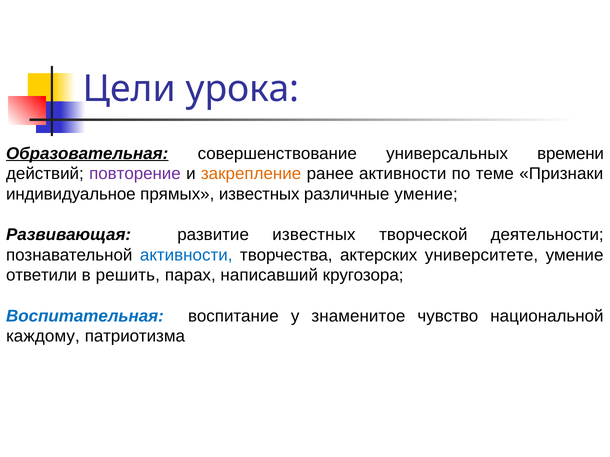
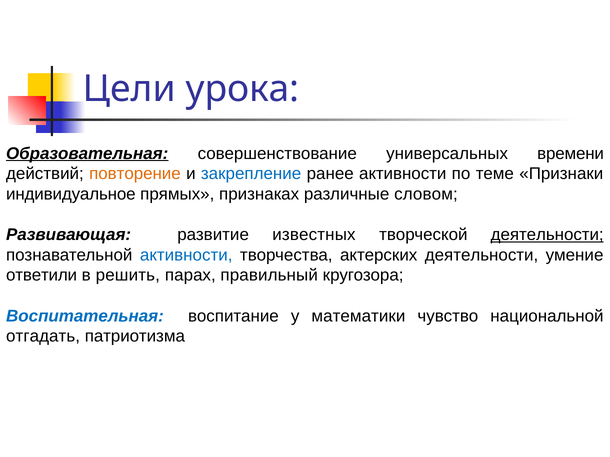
повторение colour: purple -> orange
закрепление colour: orange -> blue
прямых известных: известных -> признаках
различные умение: умение -> словом
деятельности at (547, 235) underline: none -> present
актерских университете: университете -> деятельности
написавший: написавший -> правильный
знаменитое: знаменитое -> математики
каждому: каждому -> отгадать
